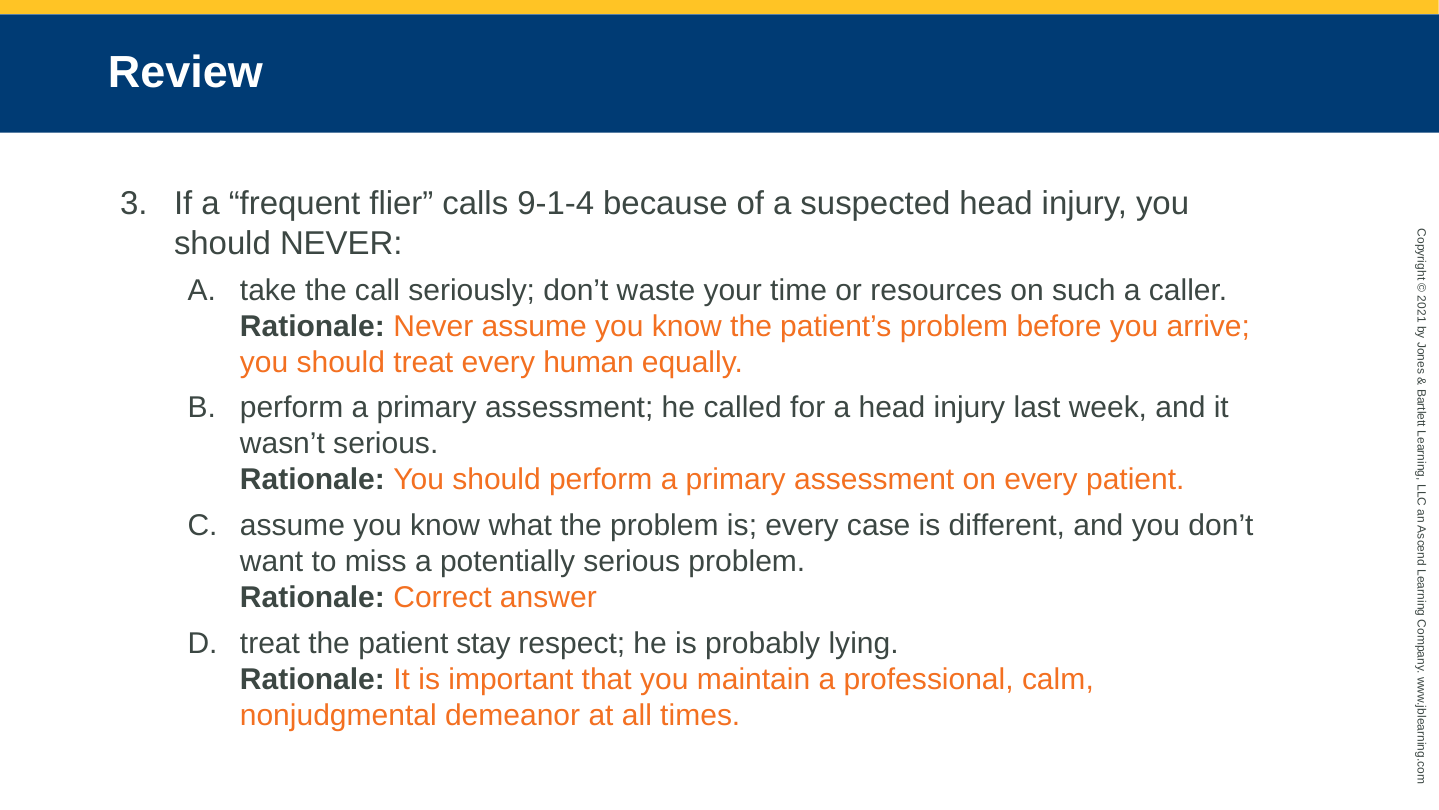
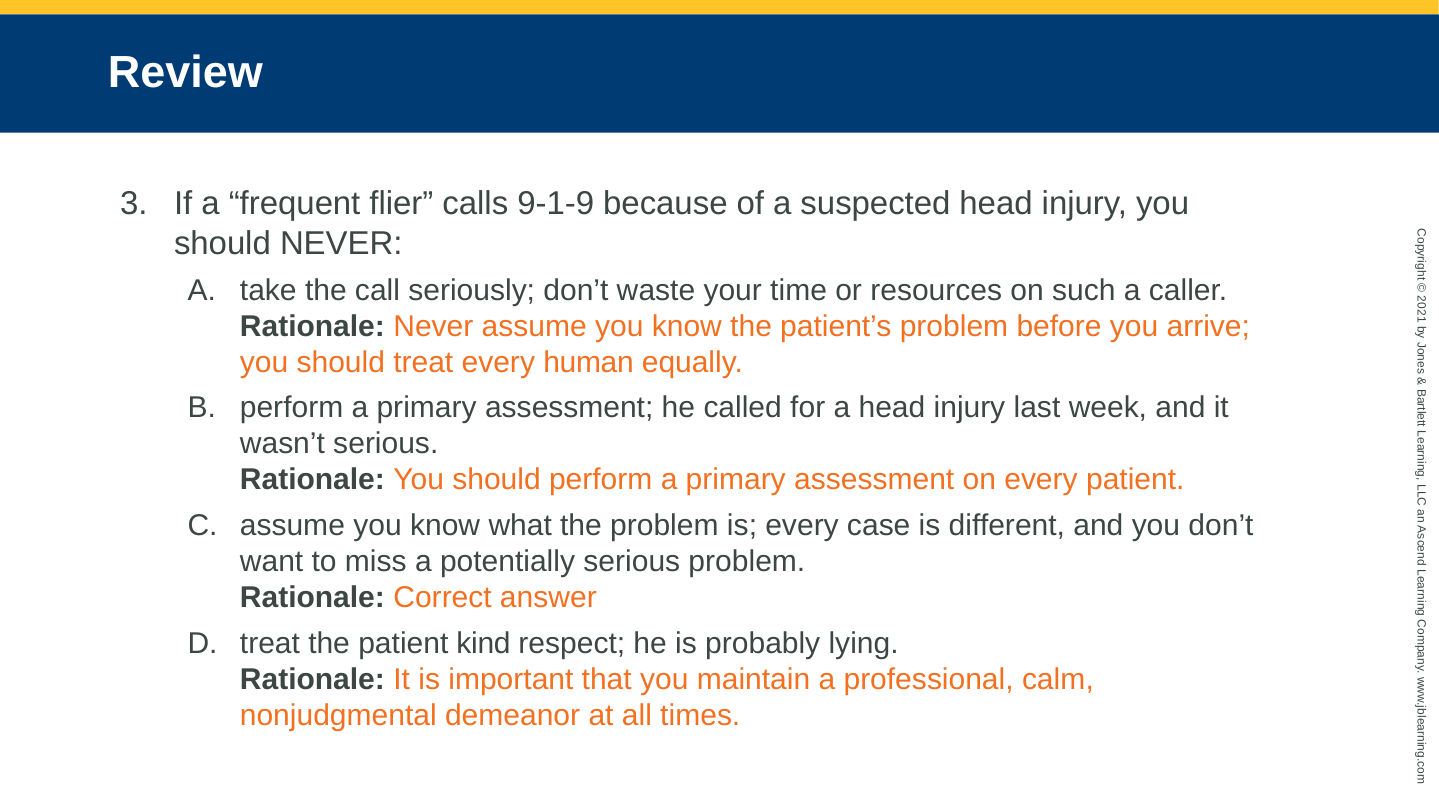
9-1-4: 9-1-4 -> 9-1-9
stay: stay -> kind
